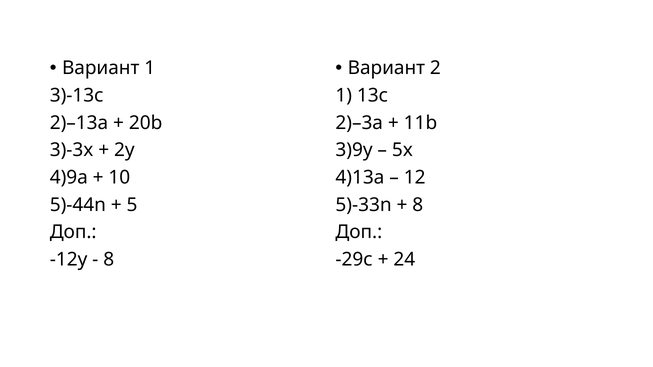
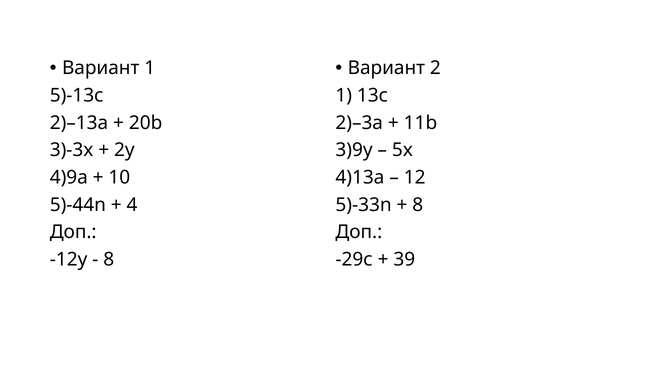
3)-13с: 3)-13с -> 5)-13с
5: 5 -> 4
24: 24 -> 39
